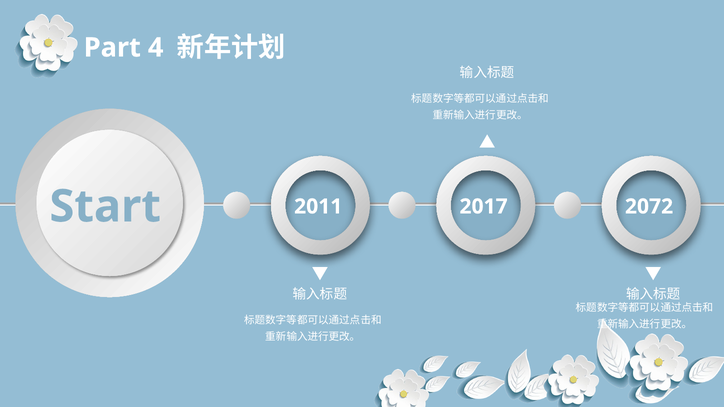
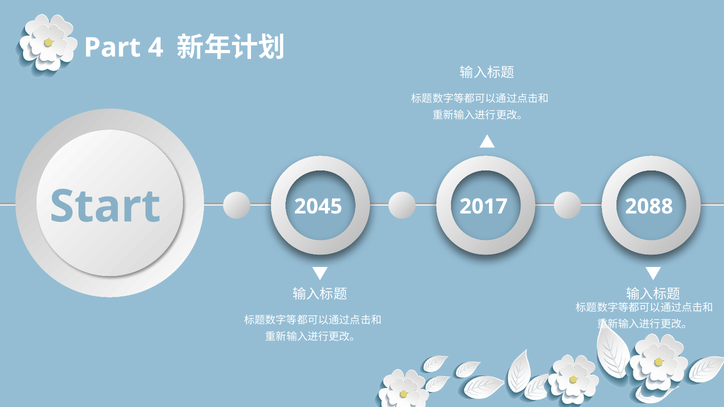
2011: 2011 -> 2045
2072: 2072 -> 2088
